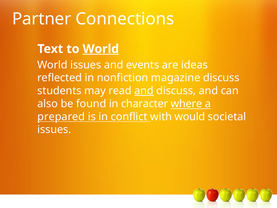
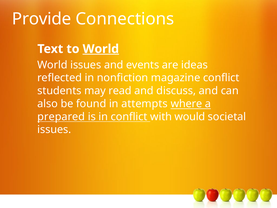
Partner: Partner -> Provide
magazine discuss: discuss -> conflict
and at (144, 91) underline: present -> none
character: character -> attempts
